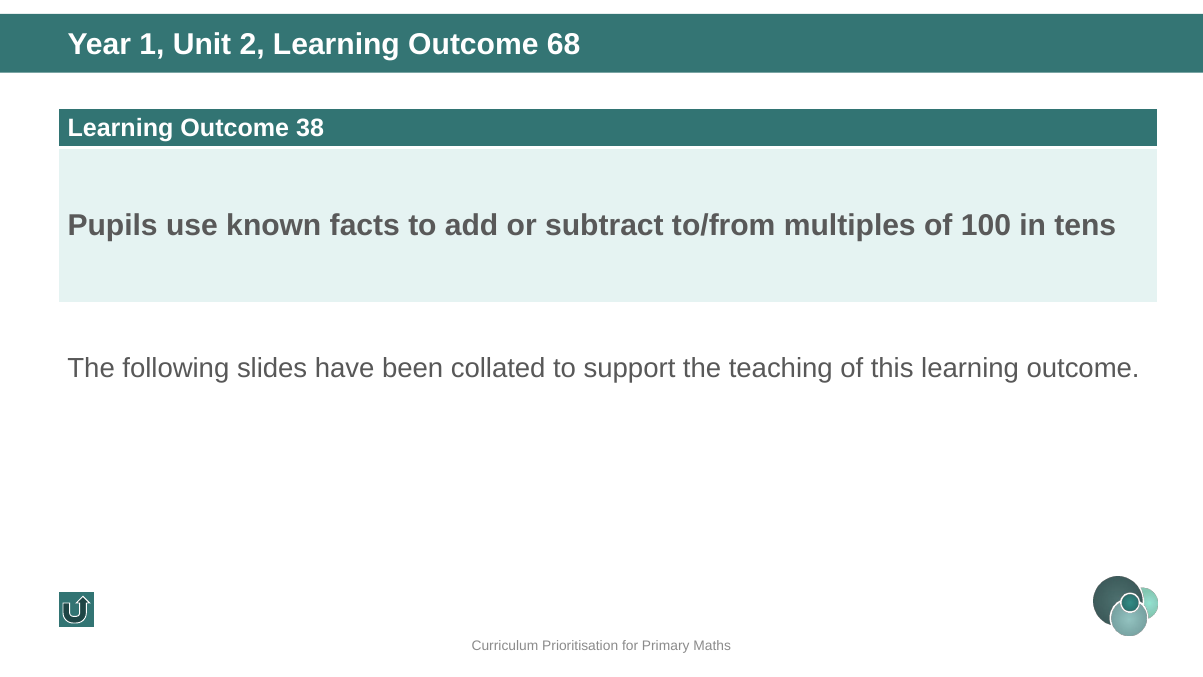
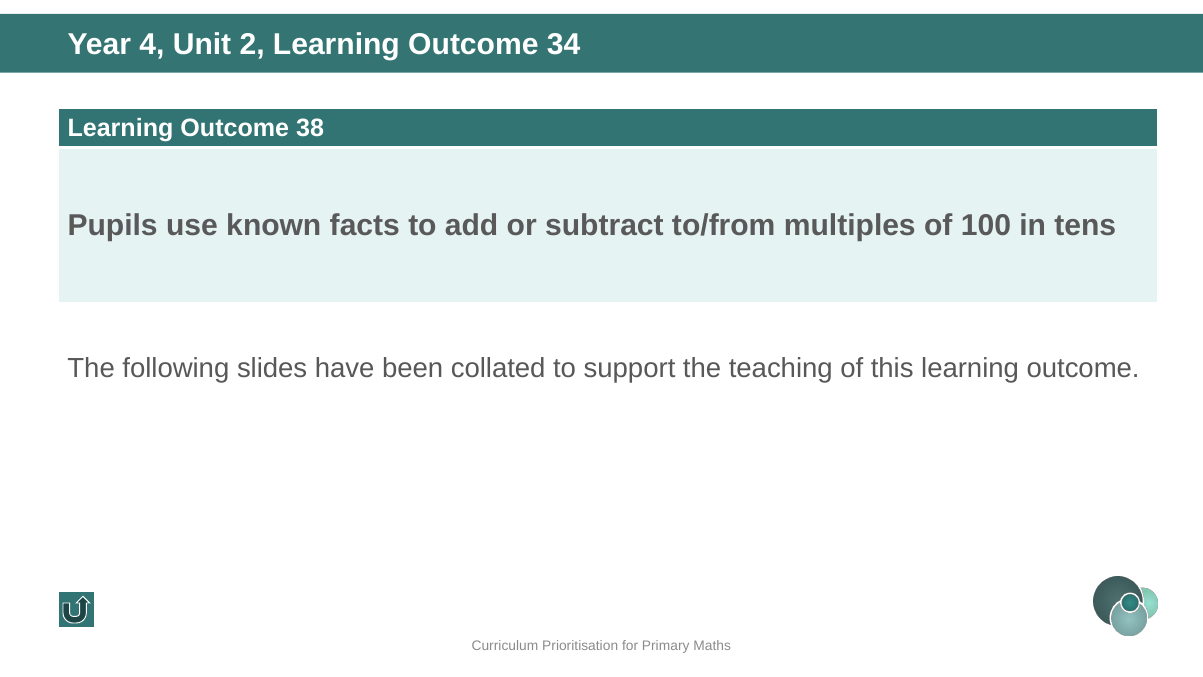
1: 1 -> 4
68: 68 -> 34
